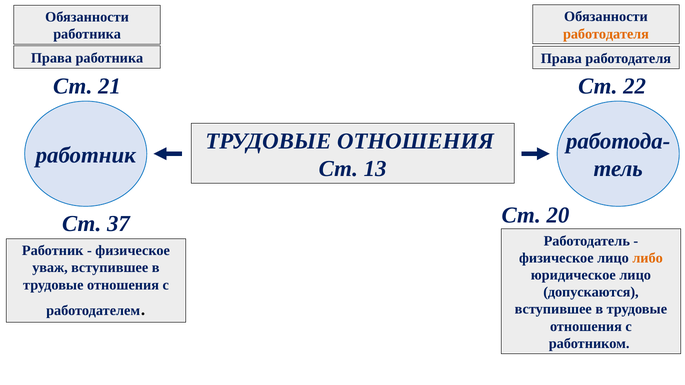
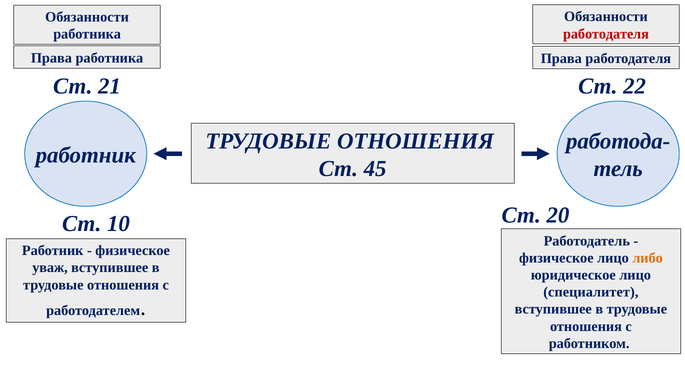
работодателя at (606, 34) colour: orange -> red
13: 13 -> 45
37: 37 -> 10
допускаются: допускаются -> специалитет
